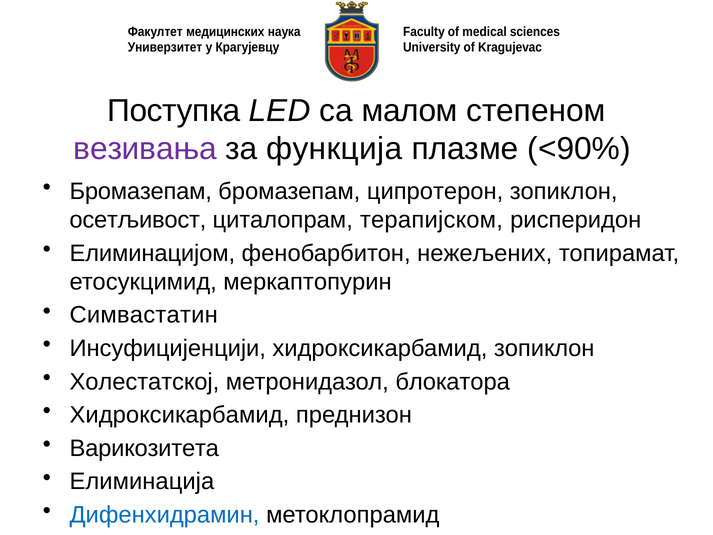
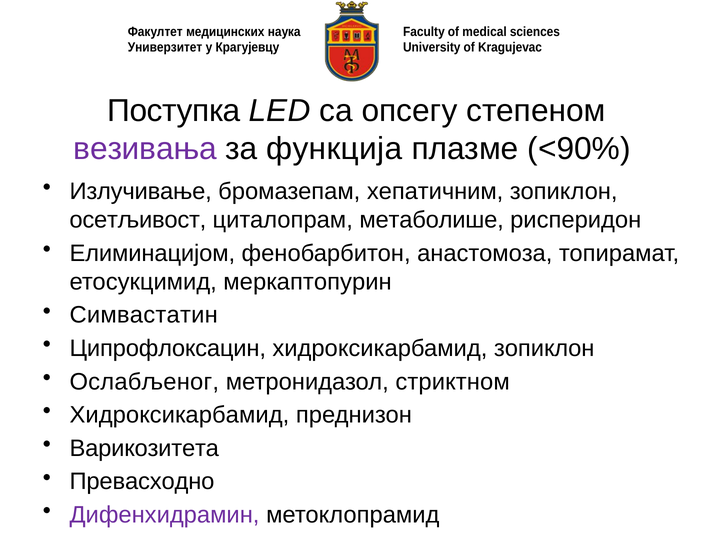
малом: малом -> опсегу
Бромазепам at (141, 191): Бромазепам -> Излучивање
ципротерон: ципротерон -> хепатичним
терапијском: терапијском -> метаболише
нежељених: нежељених -> анастомоза
Инсуфицијенцији: Инсуфицијенцији -> Ципрофлоксацин
Холестатској: Холестатској -> Ослабљеног
блокатора: блокатора -> стриктном
Елиминација: Елиминација -> Превасходно
Дифенхидрамин colour: blue -> purple
